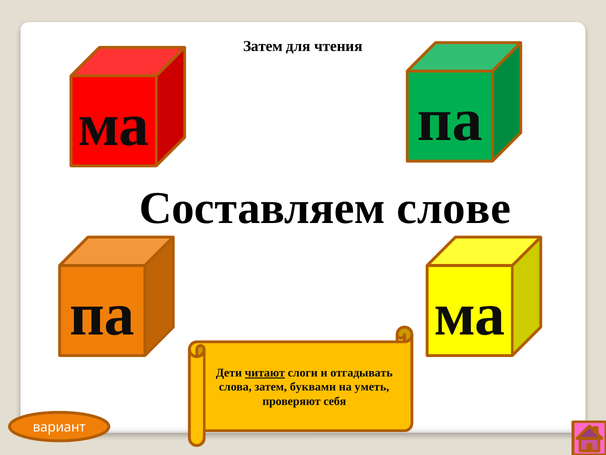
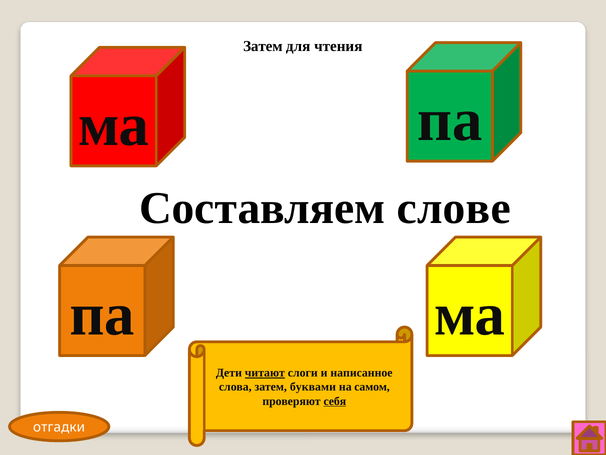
отгадывать: отгадывать -> написанное
уметь: уметь -> самом
себя underline: none -> present
вариант: вариант -> отгадки
